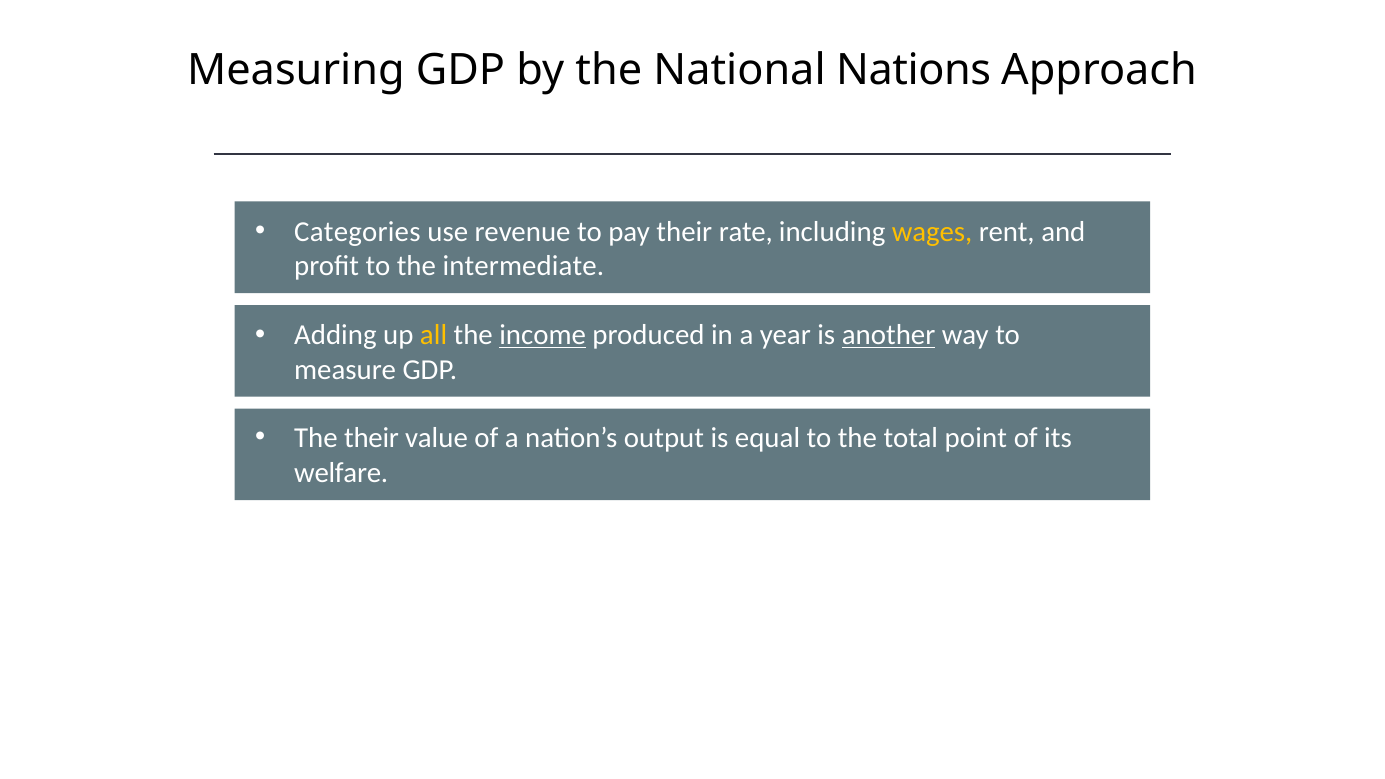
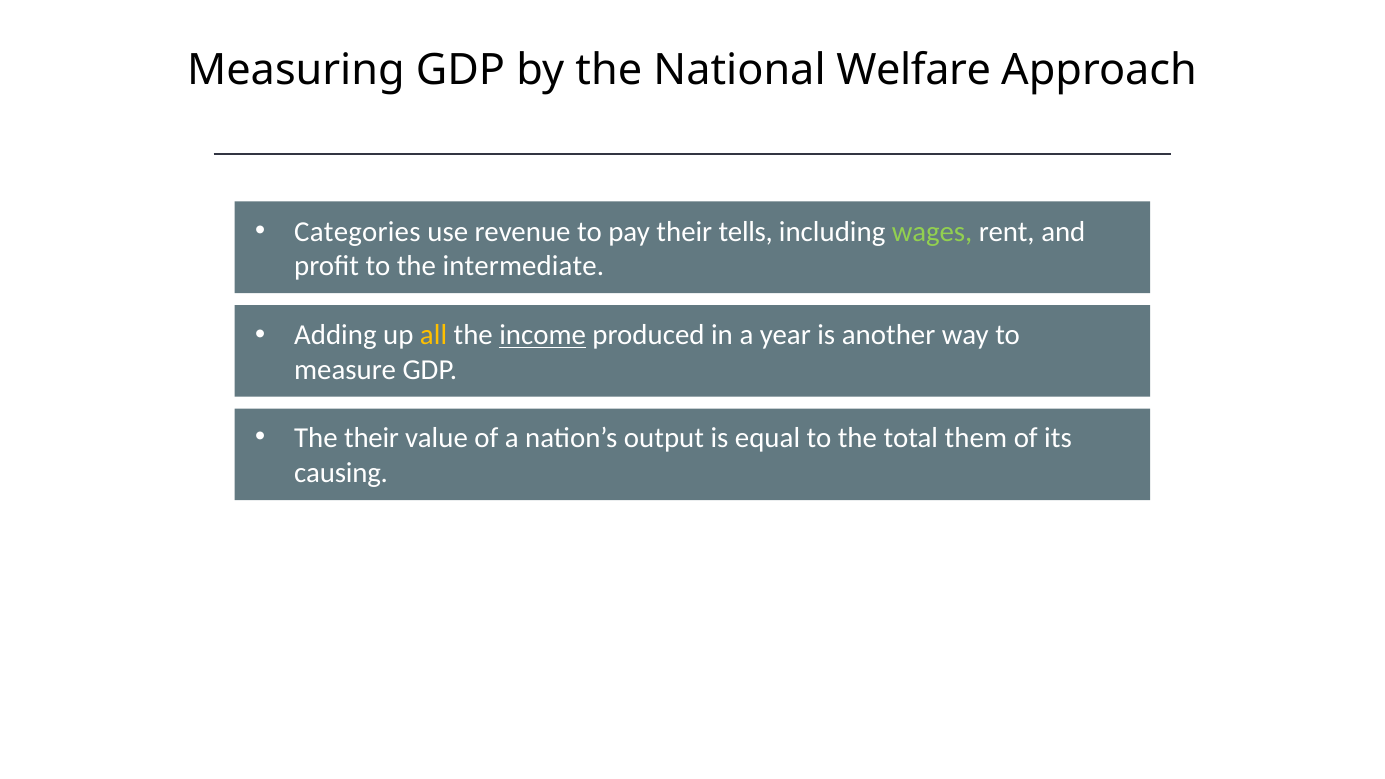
Nations: Nations -> Welfare
rate: rate -> tells
wages colour: yellow -> light green
another underline: present -> none
point: point -> them
welfare: welfare -> causing
